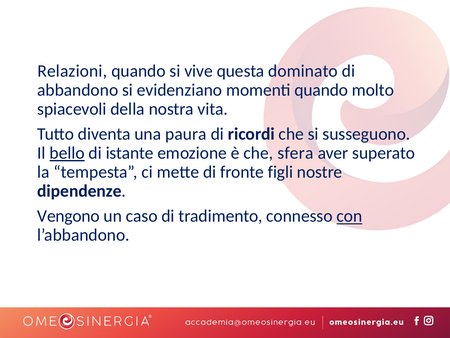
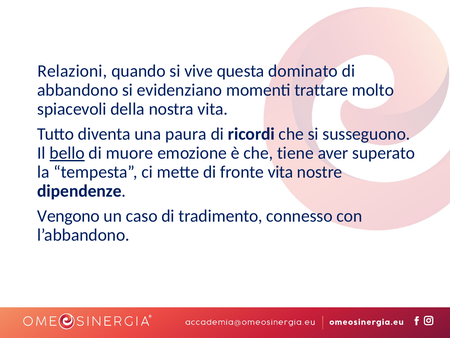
momenti quando: quando -> trattare
istante: istante -> muore
sfera: sfera -> tiene
fronte figli: figli -> vita
con underline: present -> none
